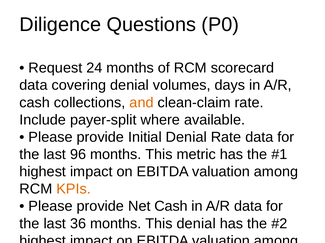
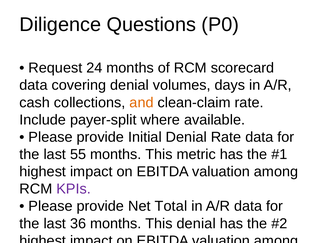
96: 96 -> 55
KPIs at (74, 190) colour: orange -> purple
Net Cash: Cash -> Total
